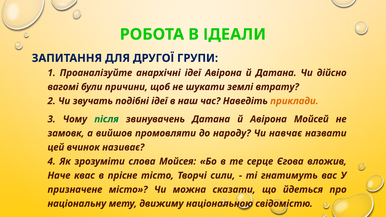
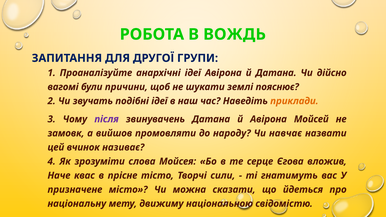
ІДЕАЛИ: ІДЕАЛИ -> ВОЖДЬ
втрату: втрату -> пояснює
після colour: green -> purple
